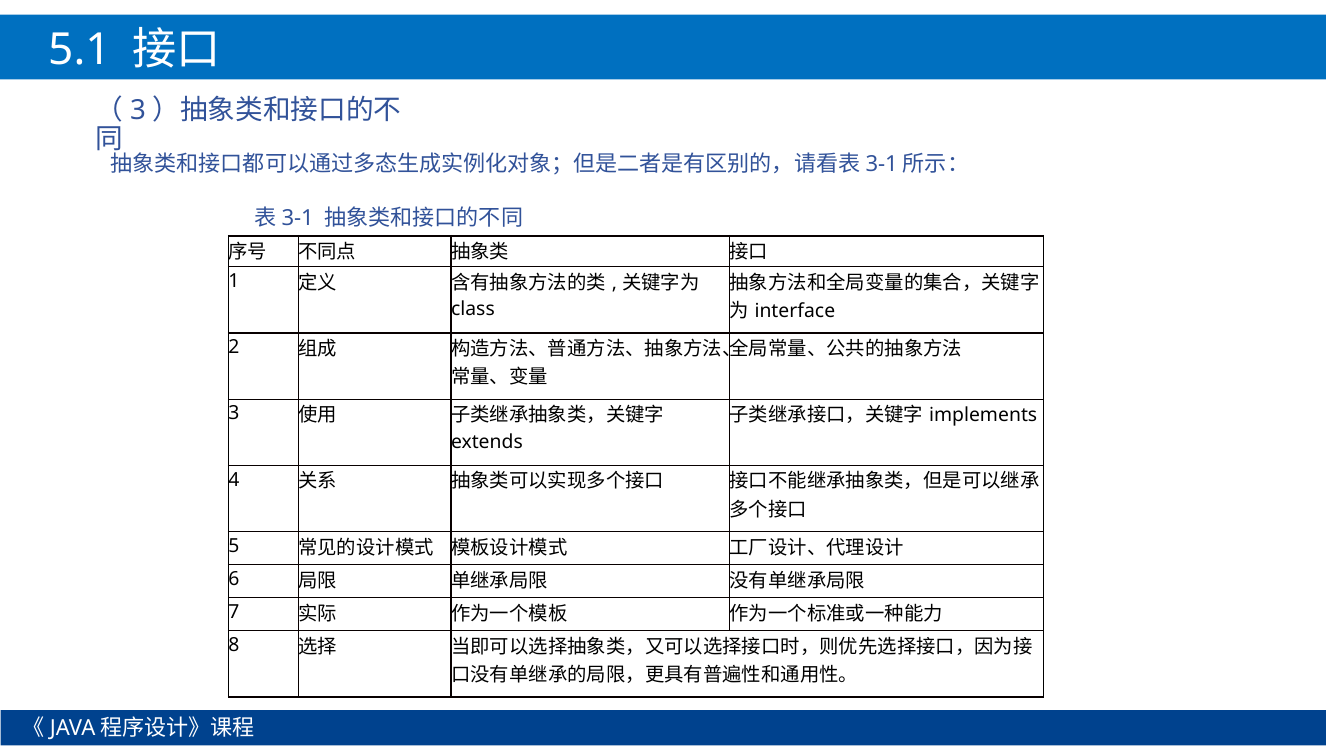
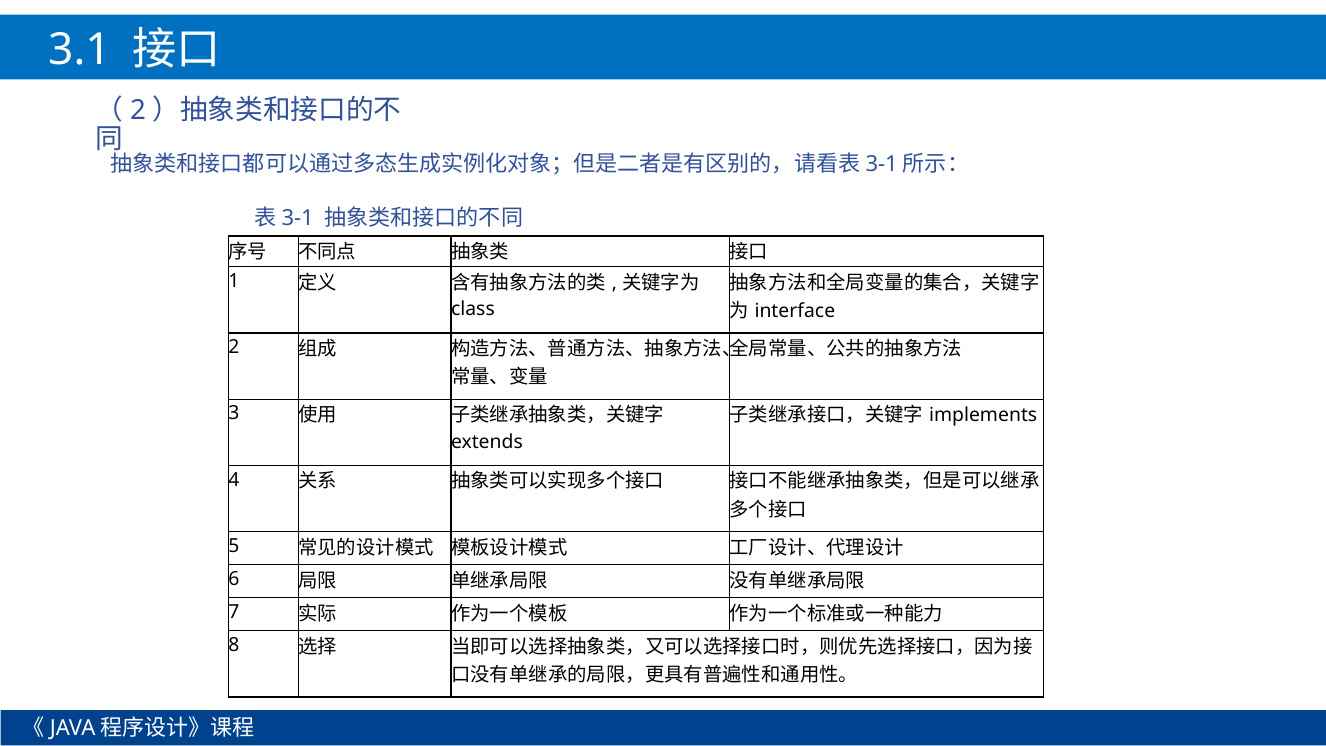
5.1: 5.1 -> 3.1
3 at (138, 110): 3 -> 2
